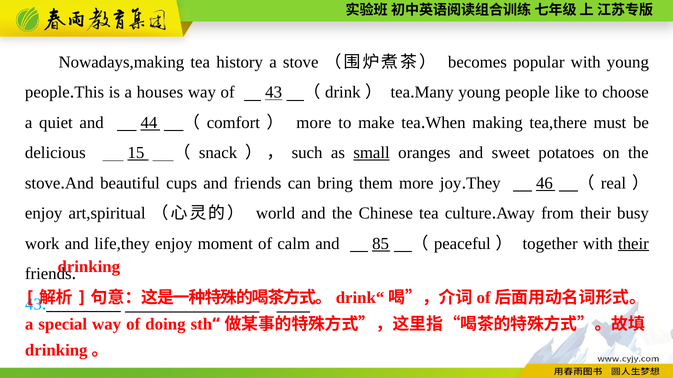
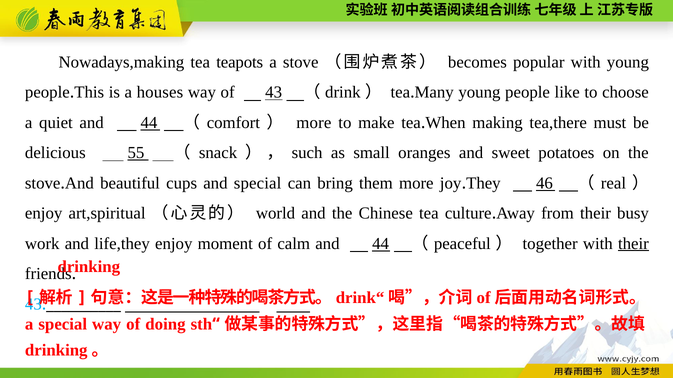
history: history -> teapots
15: 15 -> 55
small underline: present -> none
and friends: friends -> special
calm and 85: 85 -> 44
